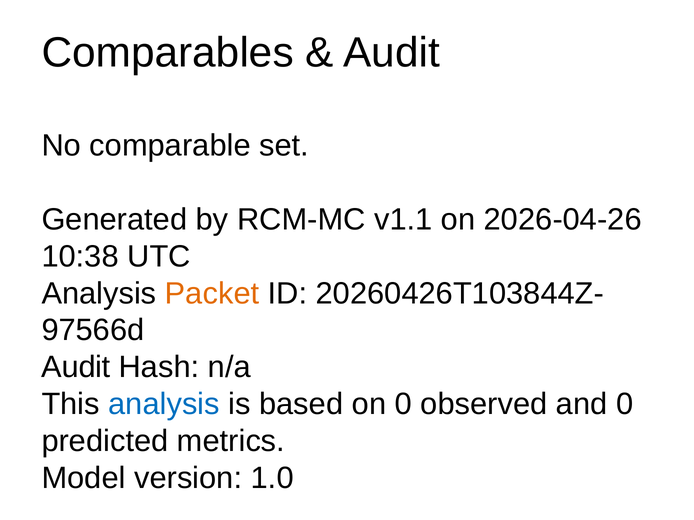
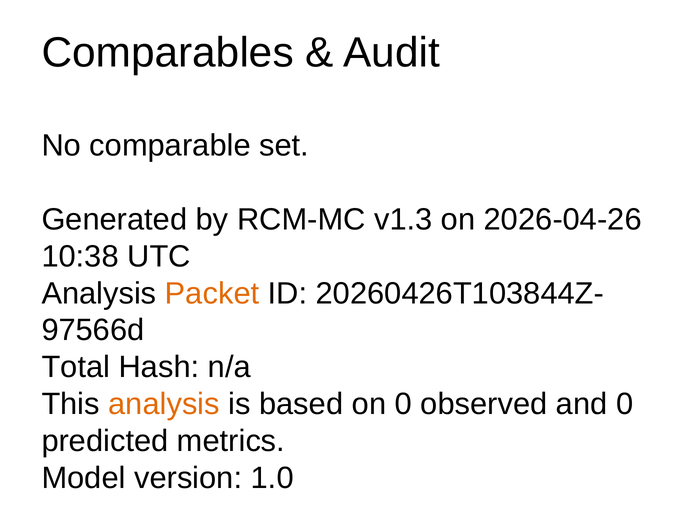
v1.1: v1.1 -> v1.3
Audit at (76, 368): Audit -> Total
analysis at (164, 405) colour: blue -> orange
